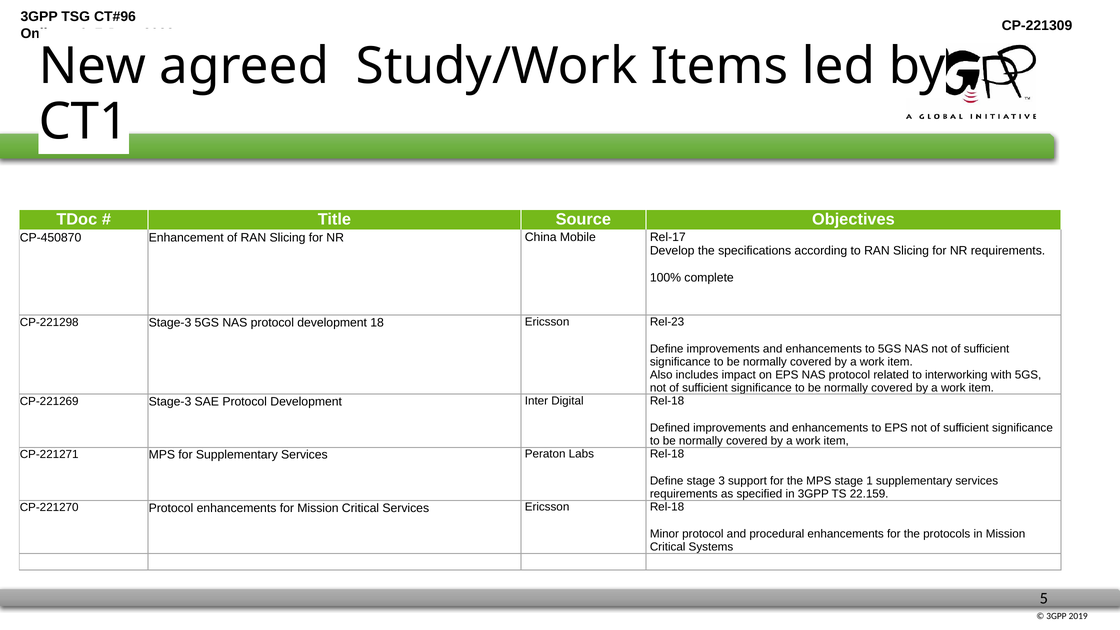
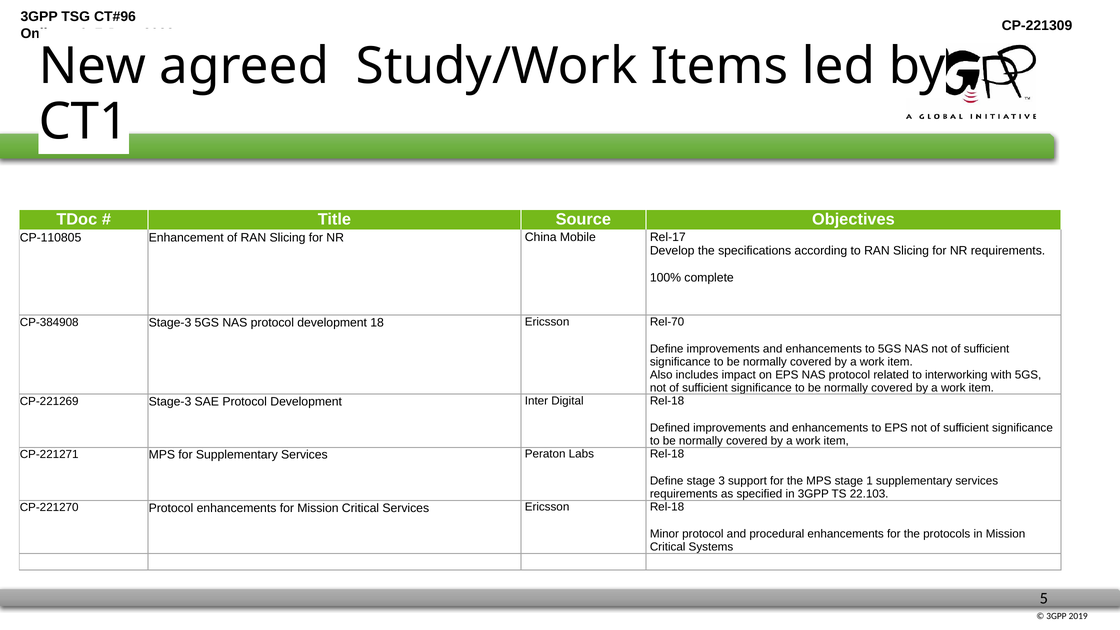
CP-450870: CP-450870 -> CP-110805
CP-221298: CP-221298 -> CP-384908
Rel-23: Rel-23 -> Rel-70
22.159: 22.159 -> 22.103
